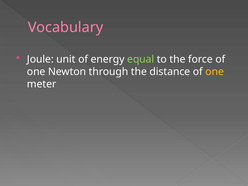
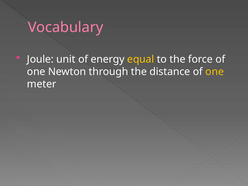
equal colour: light green -> yellow
